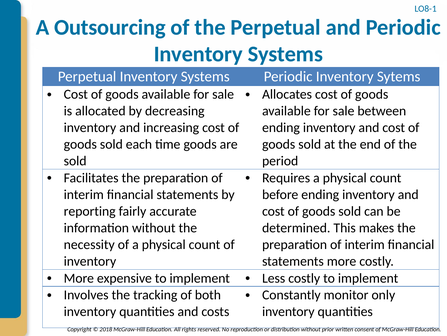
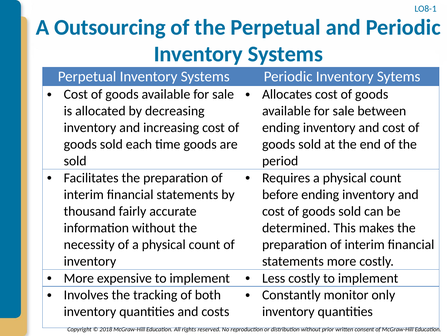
reporting: reporting -> thousand
